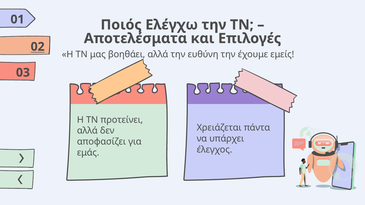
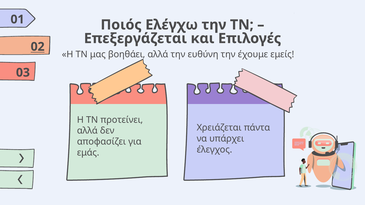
Αποτελέσματα: Αποτελέσματα -> Επεξεργάζεται
